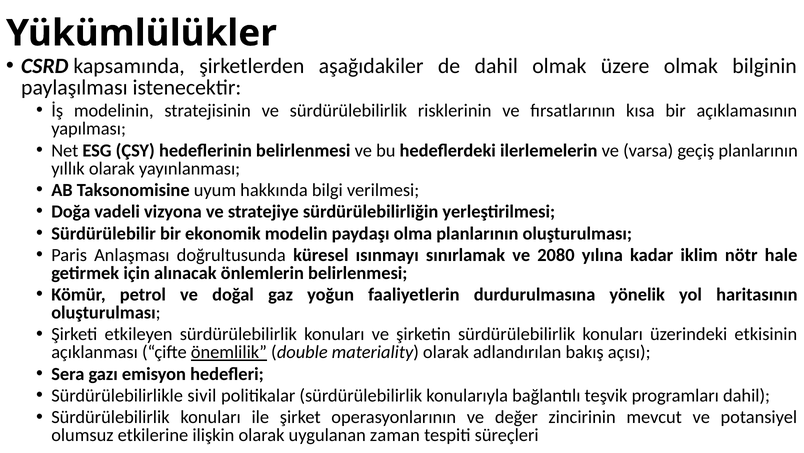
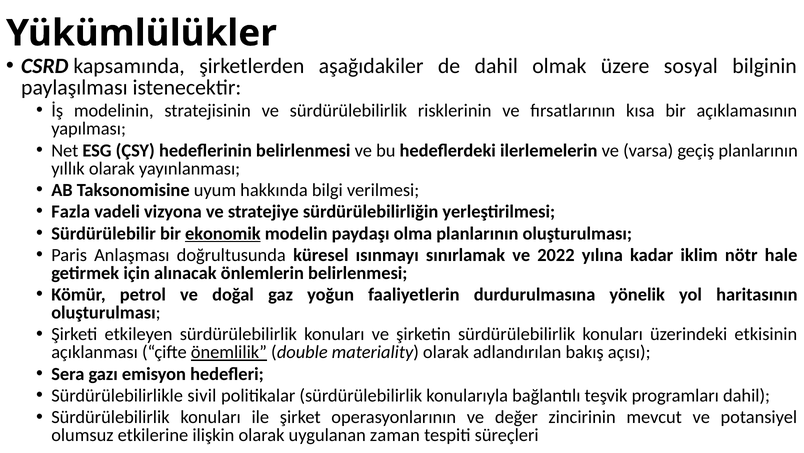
üzere olmak: olmak -> sosyal
Doğa: Doğa -> Fazla
ekonomik underline: none -> present
2080: 2080 -> 2022
